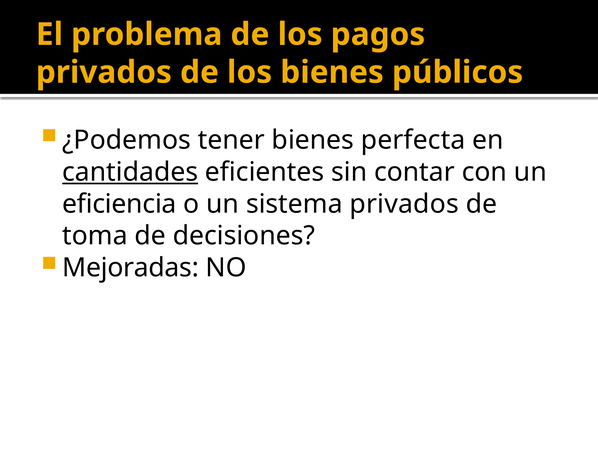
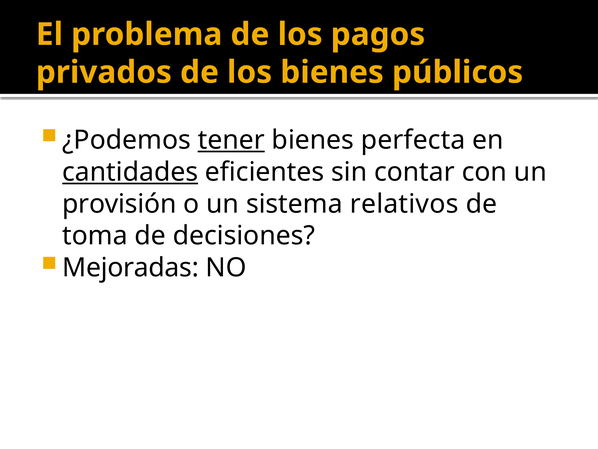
tener underline: none -> present
eficiencia: eficiencia -> provisión
sistema privados: privados -> relativos
